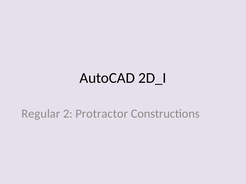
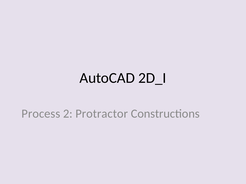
Regular: Regular -> Process
